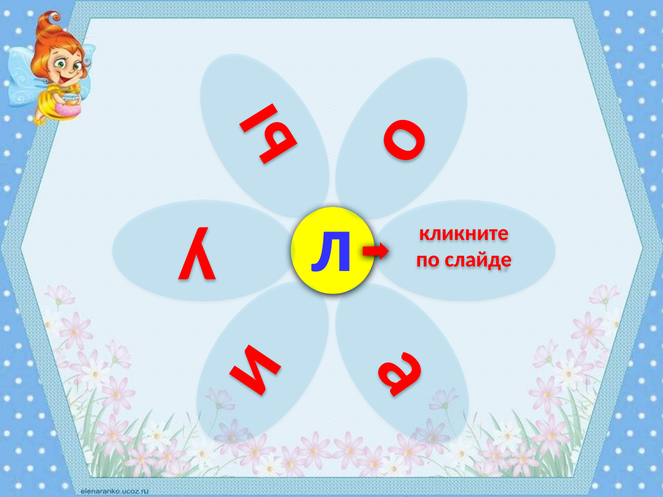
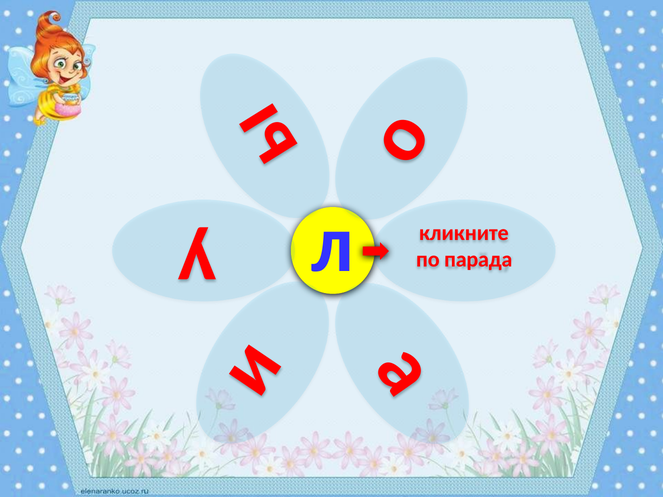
слайде: слайде -> парада
